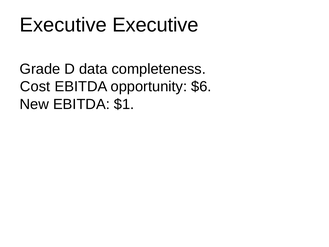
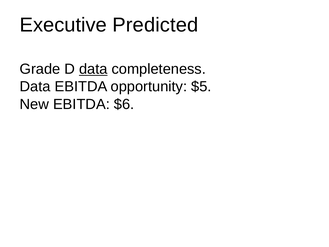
Executive Executive: Executive -> Predicted
data at (93, 69) underline: none -> present
Cost at (35, 87): Cost -> Data
$6: $6 -> $5
$1: $1 -> $6
